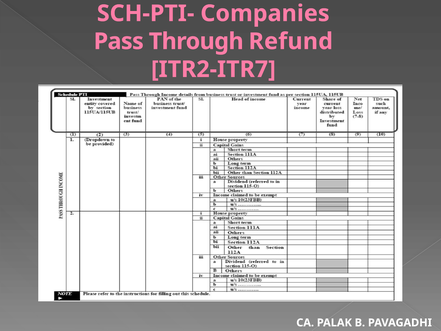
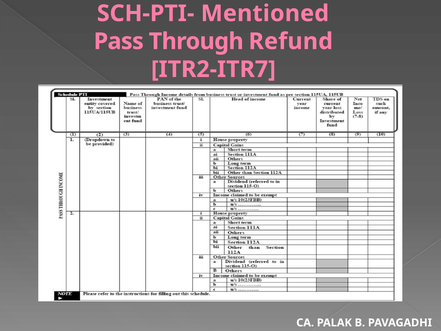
Companies: Companies -> Mentioned
